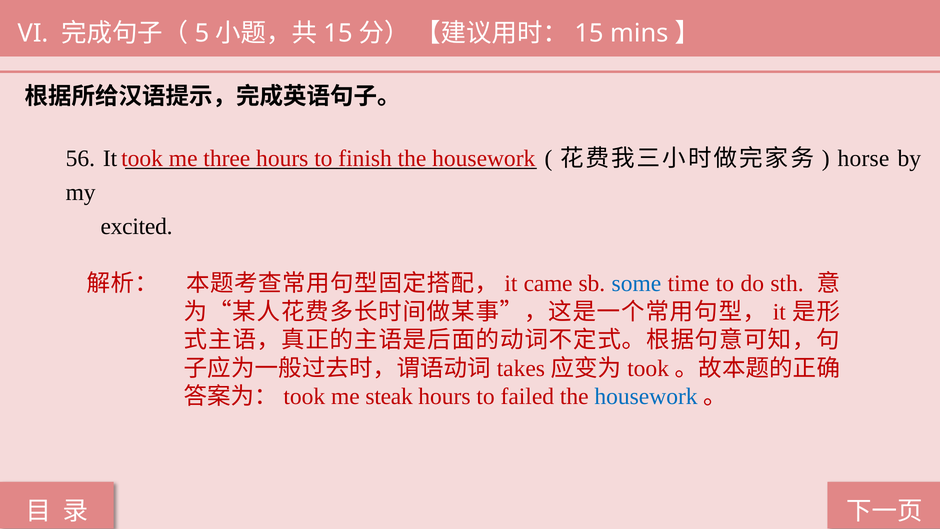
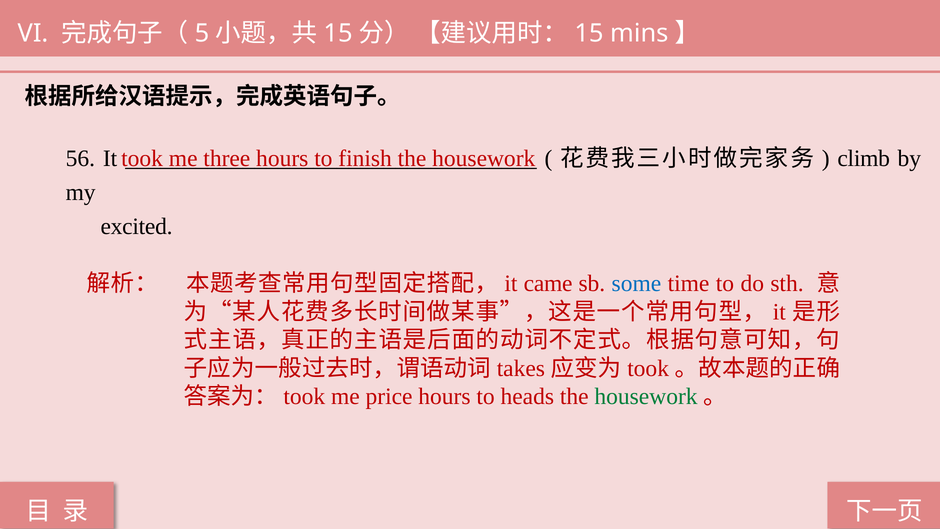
horse: horse -> climb
steak: steak -> price
failed: failed -> heads
housework at (646, 396) colour: blue -> green
